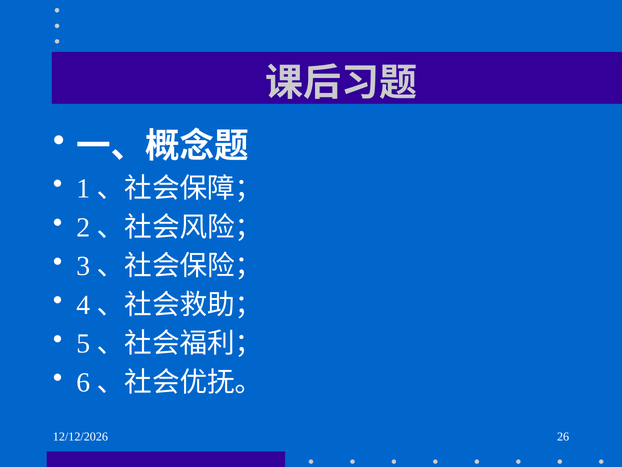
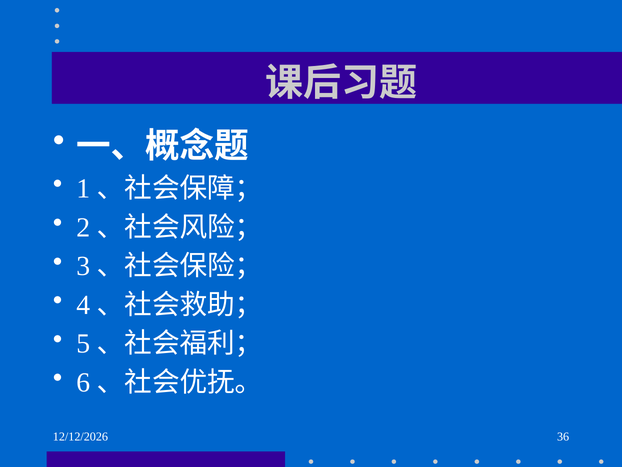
26: 26 -> 36
